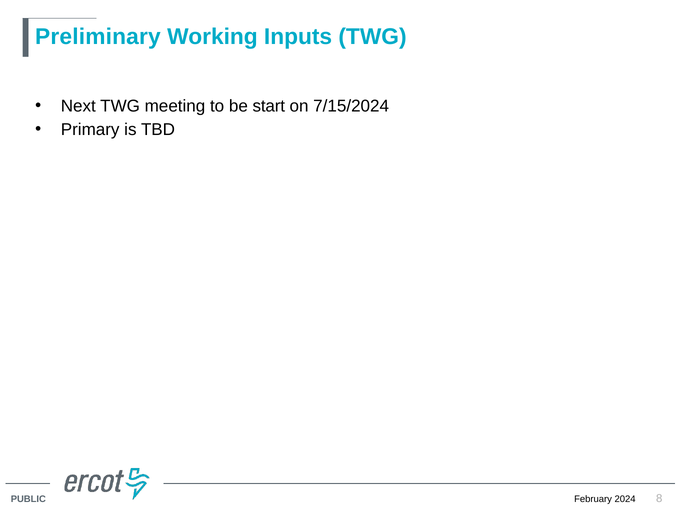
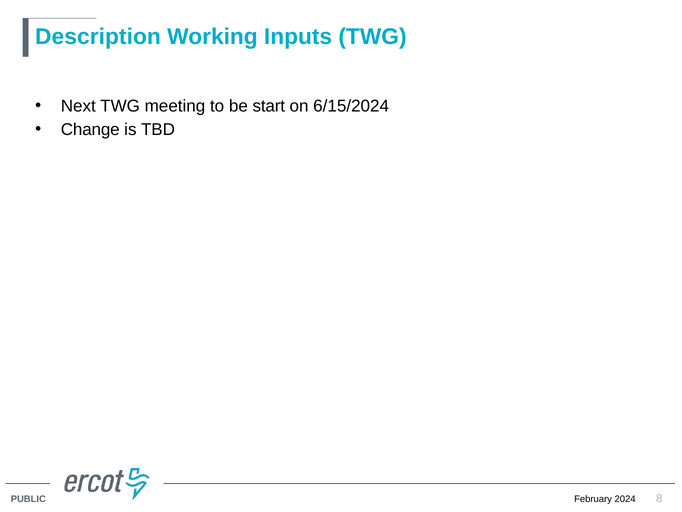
Preliminary: Preliminary -> Description
7/15/2024: 7/15/2024 -> 6/15/2024
Primary: Primary -> Change
